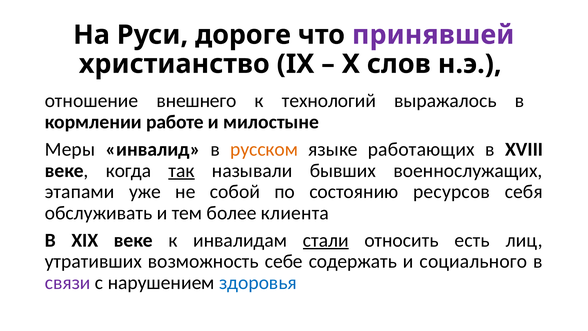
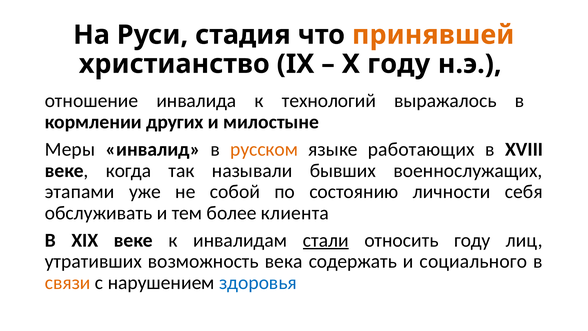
дороге: дороге -> стадия
принявшей colour: purple -> orange
X слов: слов -> году
внешнего: внешнего -> инвалида
работе: работе -> других
так underline: present -> none
ресурсов: ресурсов -> личности
относить есть: есть -> году
себе: себе -> века
связи colour: purple -> orange
